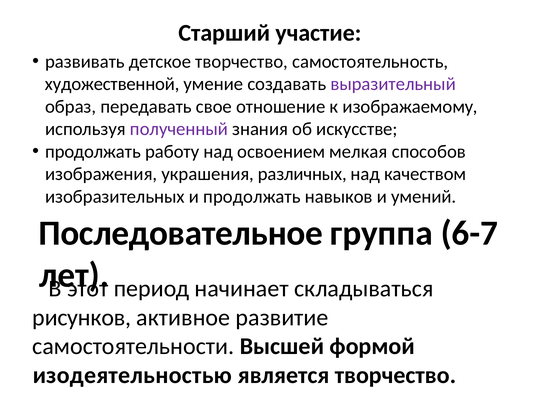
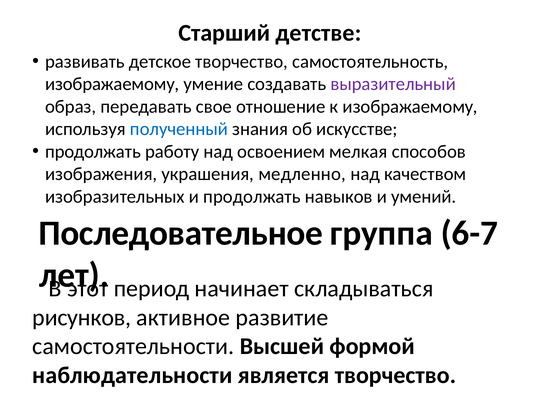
участие: участие -> детстве
художественной at (112, 84): художественной -> изображаемому
полученный colour: purple -> blue
различных: различных -> медленно
изодеятельностью: изодеятельностью -> наблюдательности
